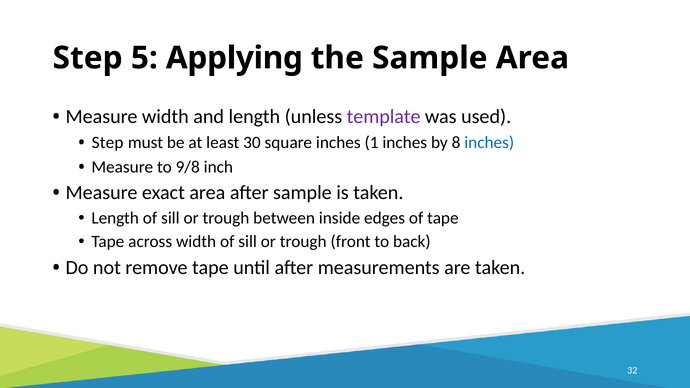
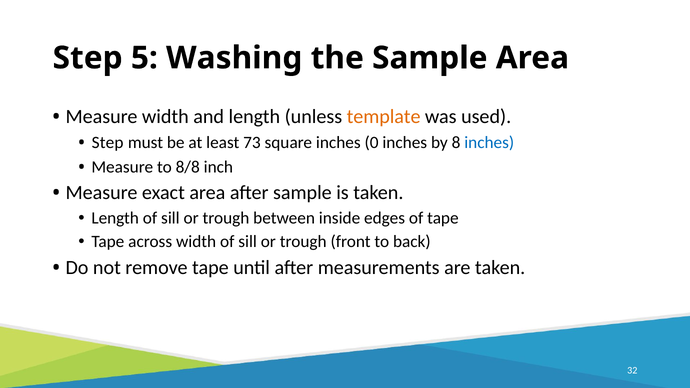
Applying: Applying -> Washing
template colour: purple -> orange
30: 30 -> 73
1: 1 -> 0
9/8: 9/8 -> 8/8
